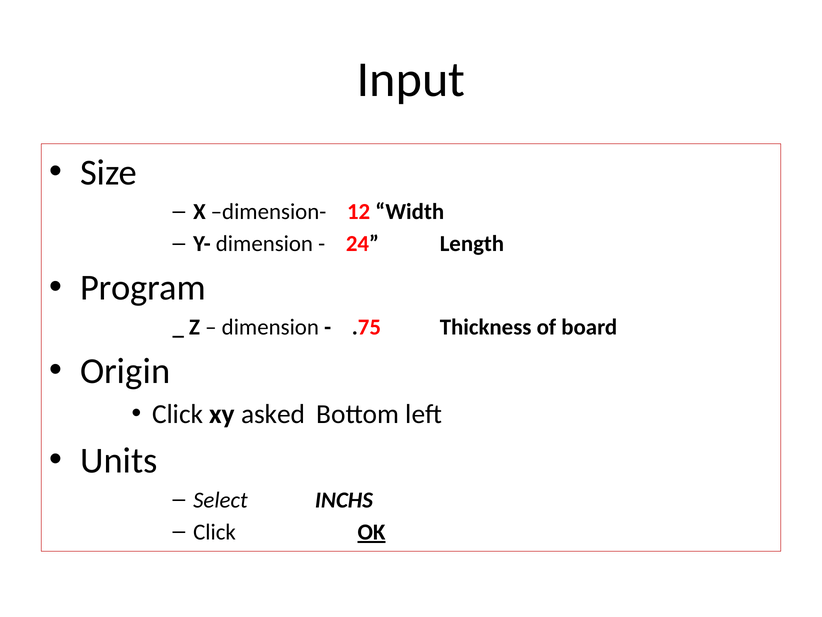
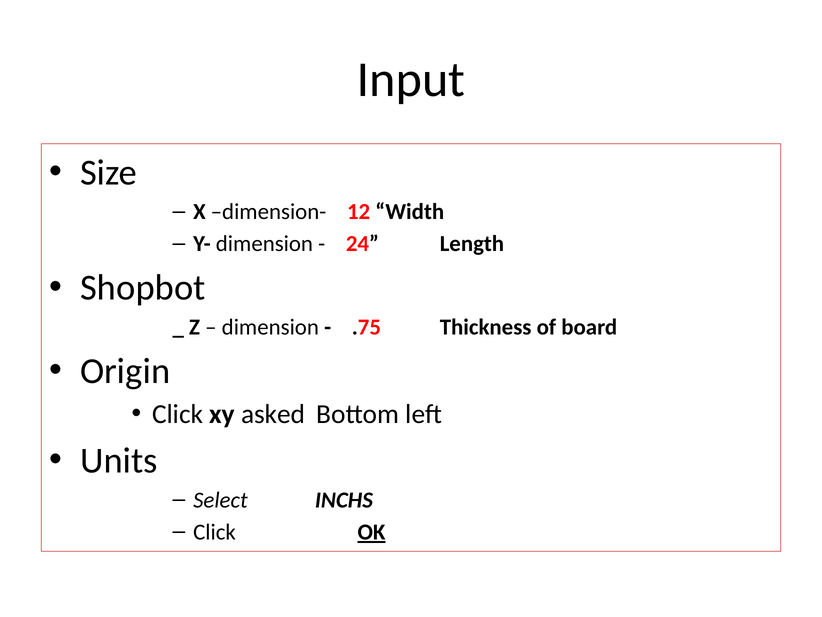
Program: Program -> Shopbot
